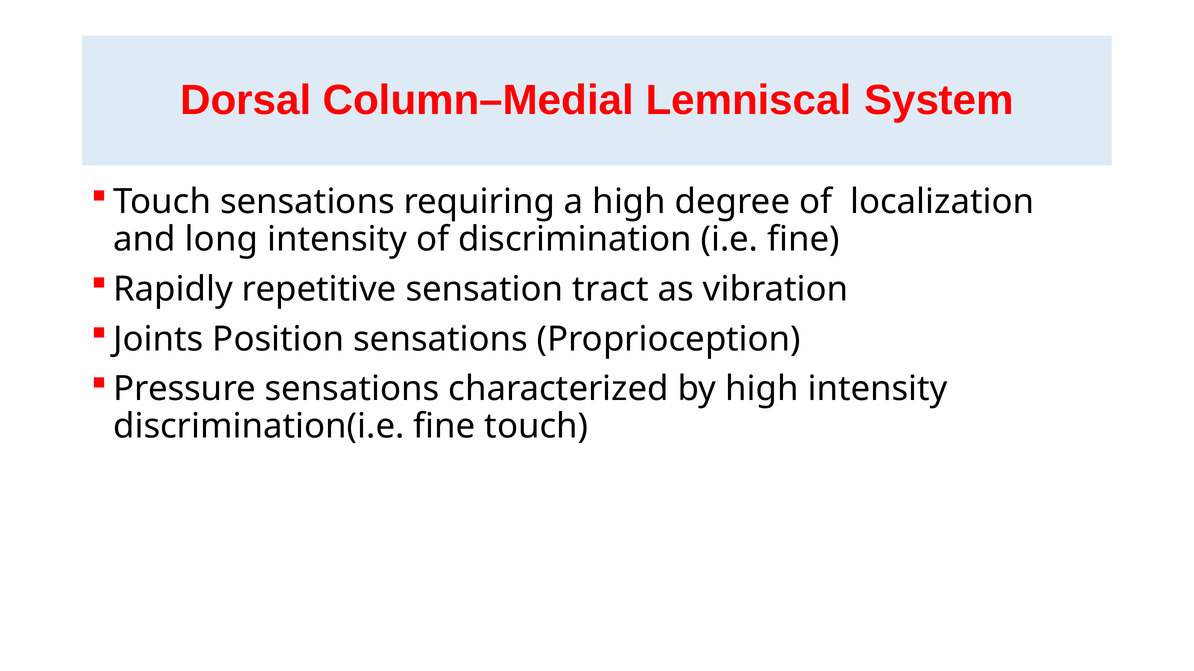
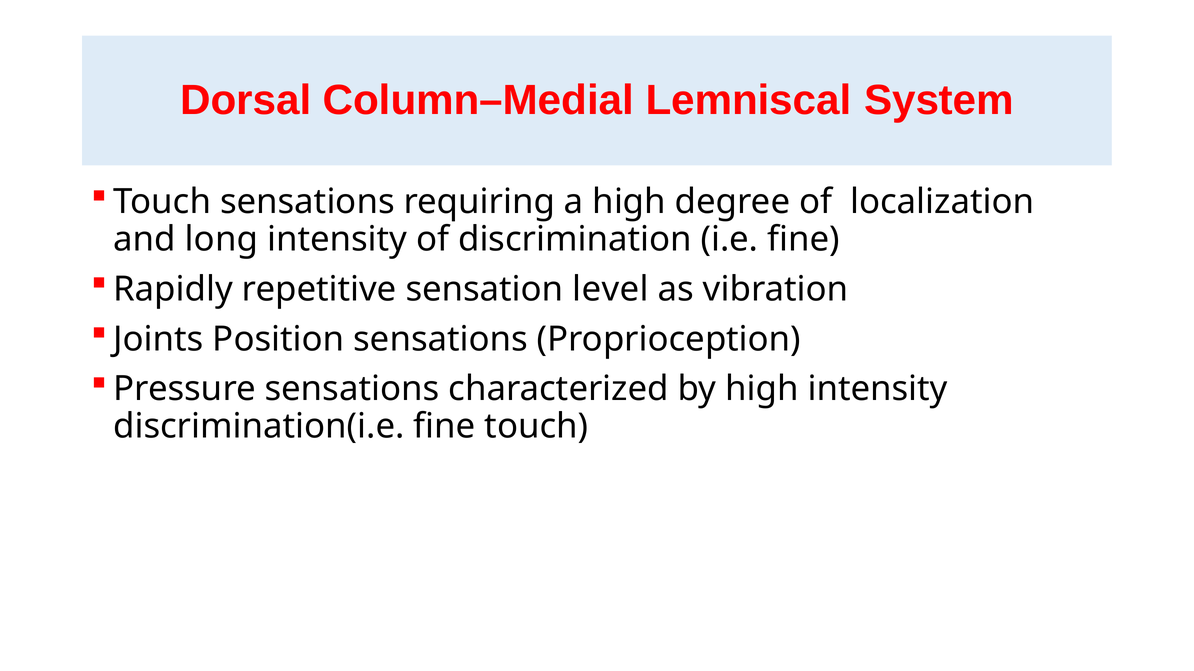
tract: tract -> level
